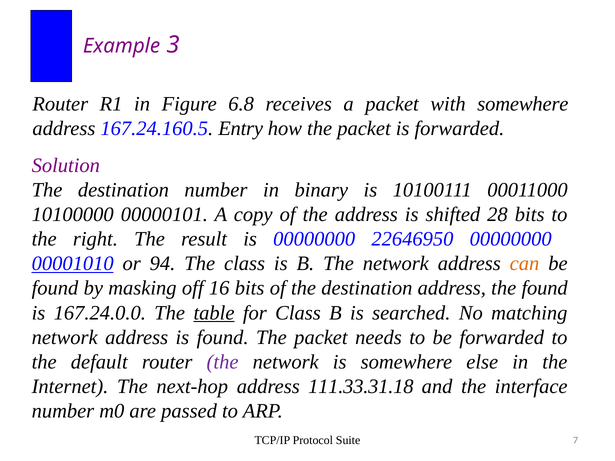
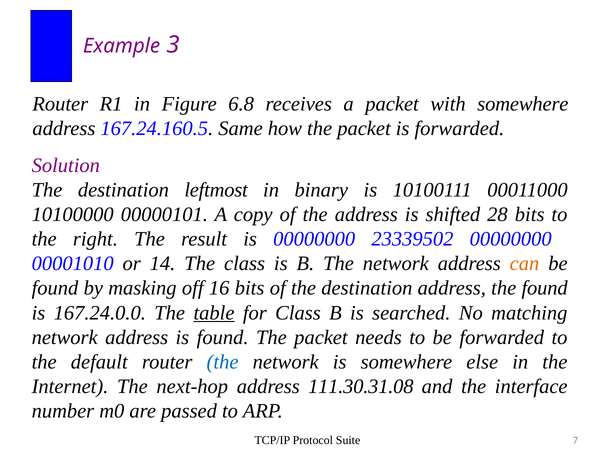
Entry: Entry -> Same
destination number: number -> leftmost
22646950: 22646950 -> 23339502
00001010 underline: present -> none
94: 94 -> 14
the at (223, 362) colour: purple -> blue
111.33.31.18: 111.33.31.18 -> 111.30.31.08
